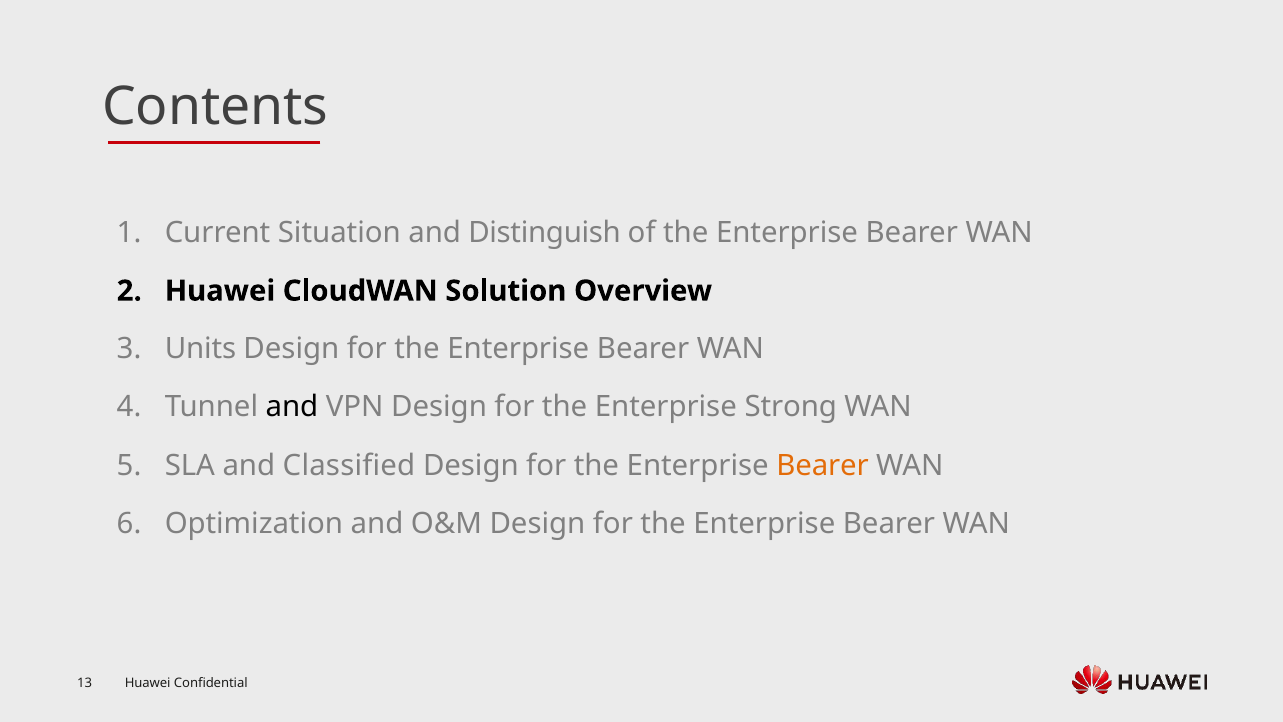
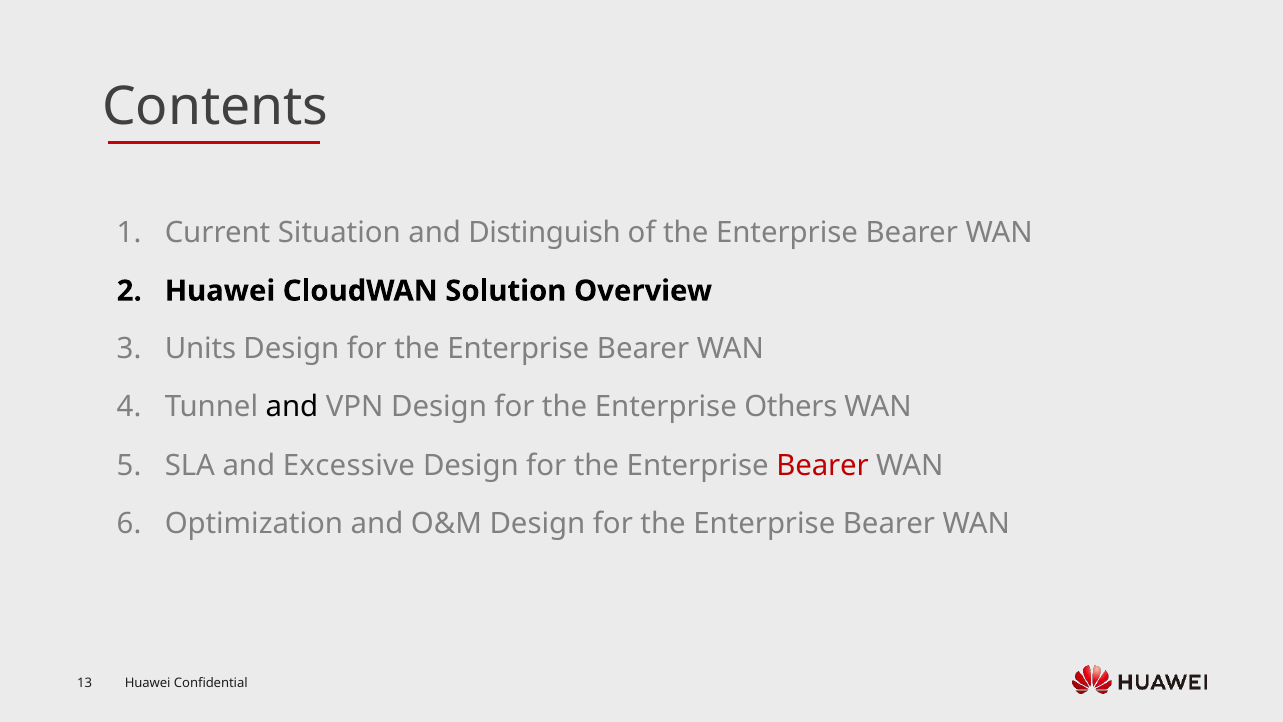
Strong: Strong -> Others
Classified: Classified -> Excessive
Bearer at (823, 465) colour: orange -> red
